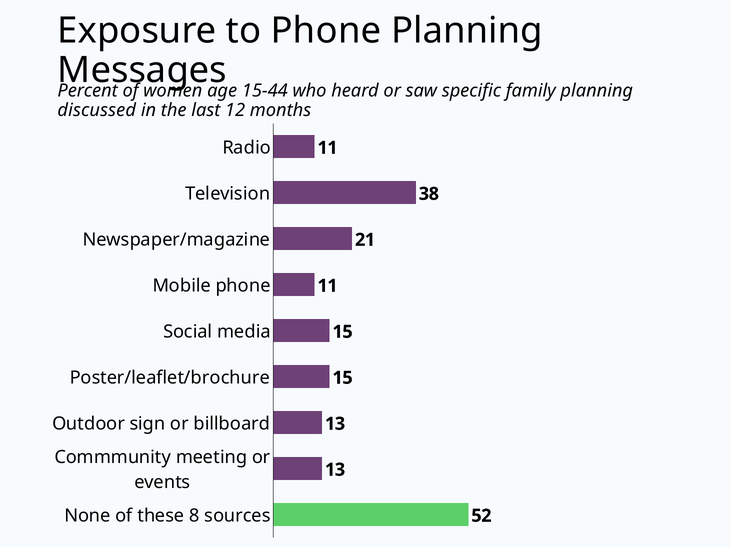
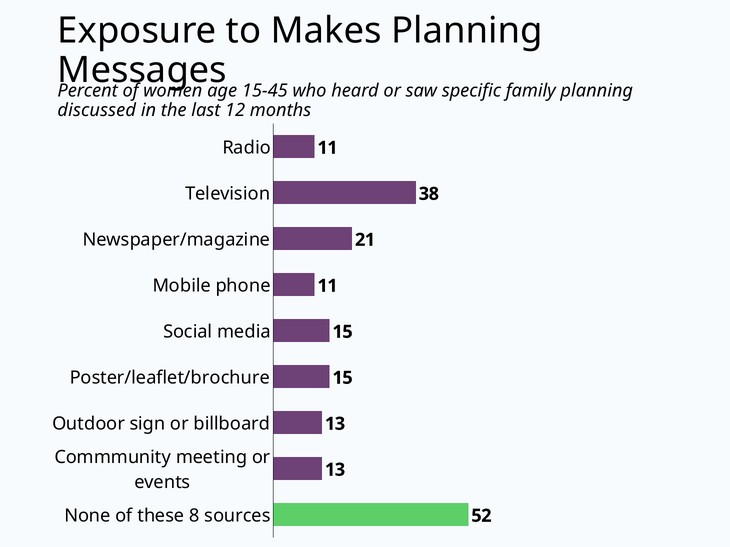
to Phone: Phone -> Makes
15-44: 15-44 -> 15-45
